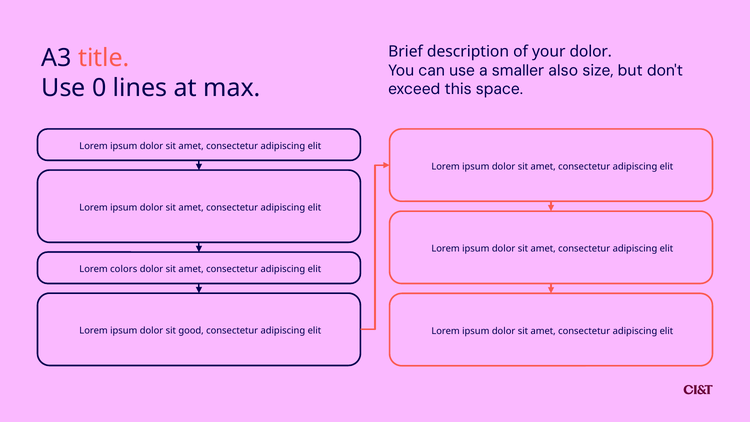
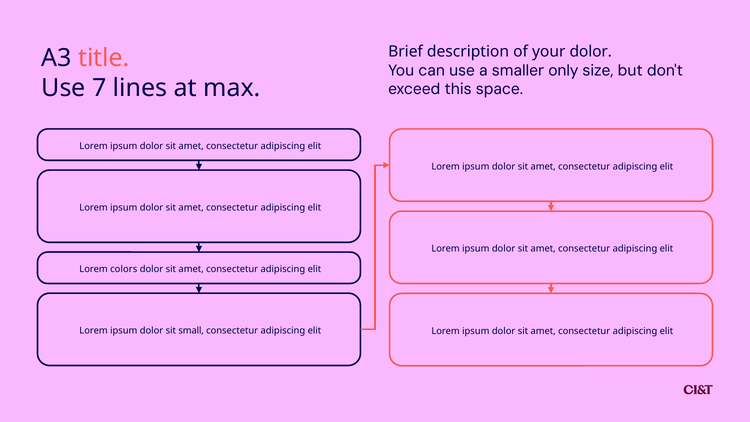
also: also -> only
0: 0 -> 7
good: good -> small
